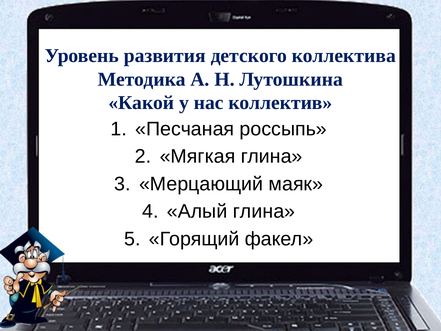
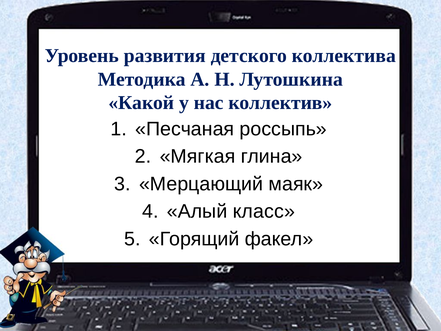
Алый глина: глина -> класс
